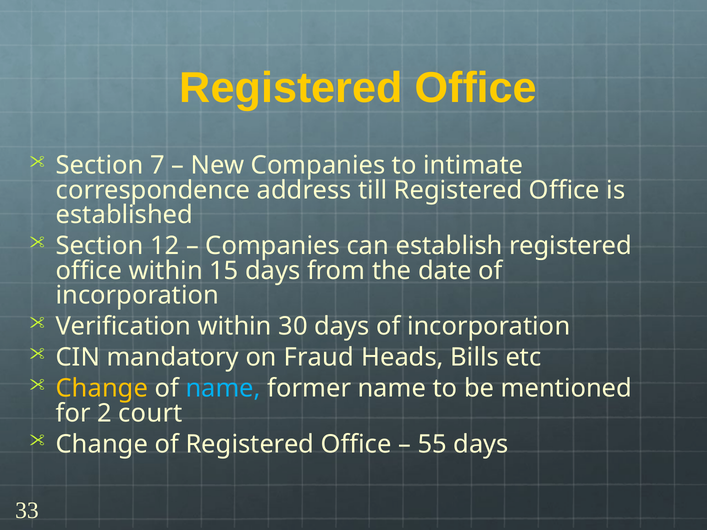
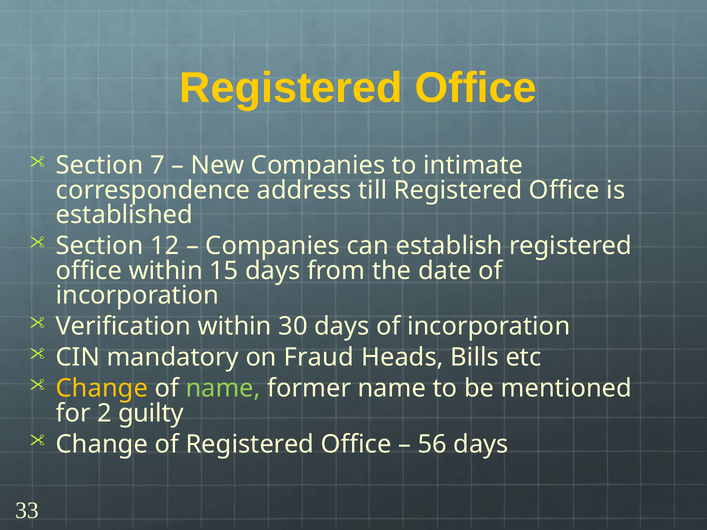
name at (223, 389) colour: light blue -> light green
court: court -> guilty
55: 55 -> 56
